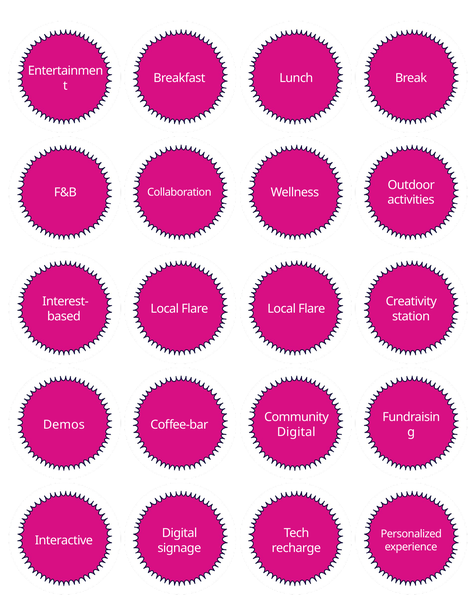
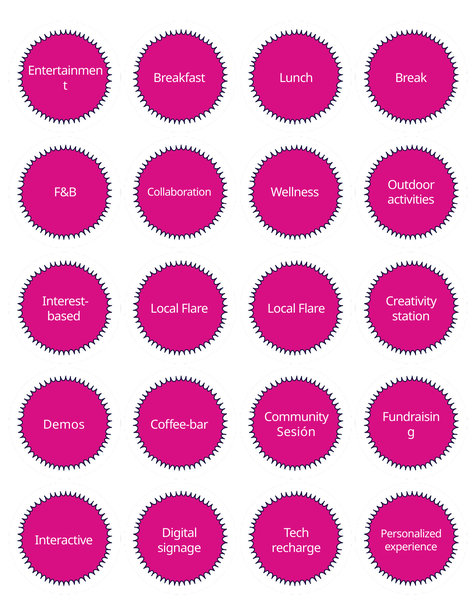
Digital at (296, 432): Digital -> Sesión
